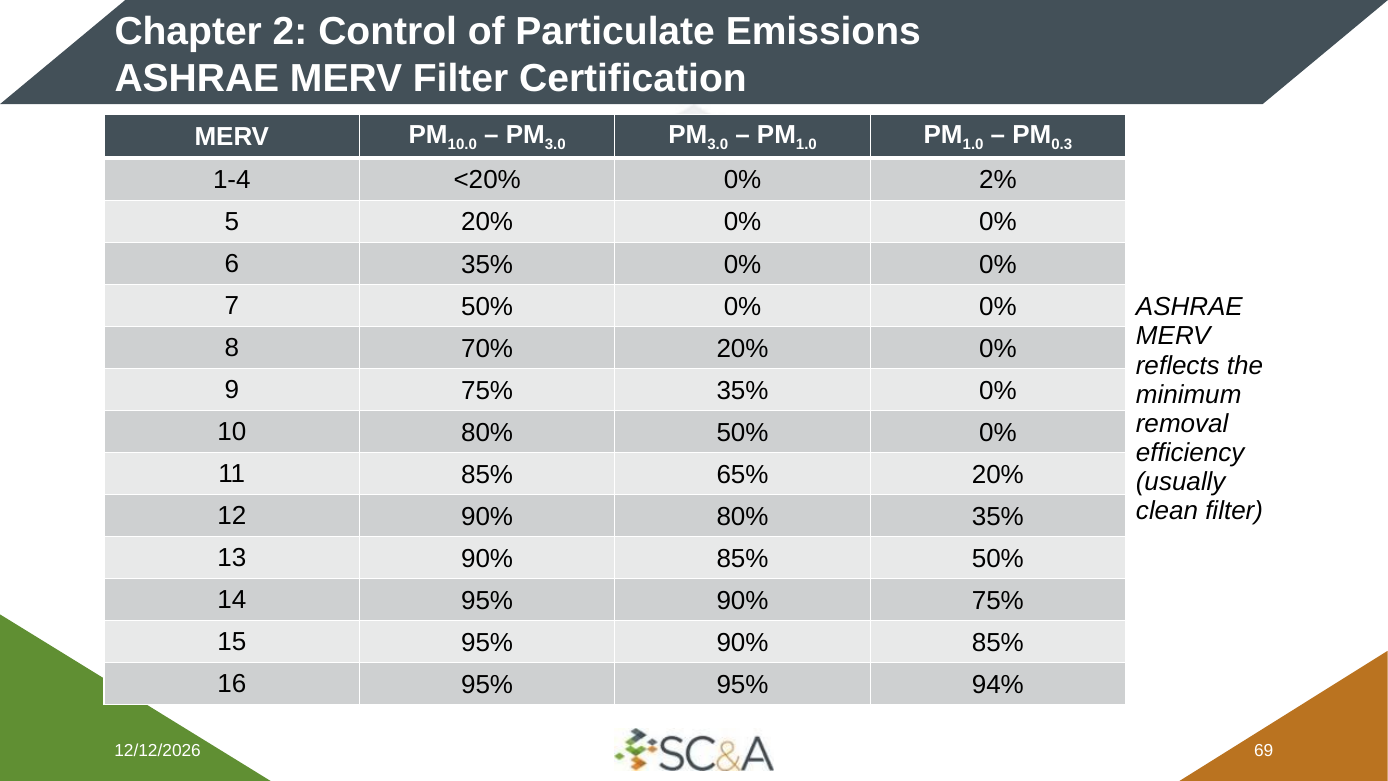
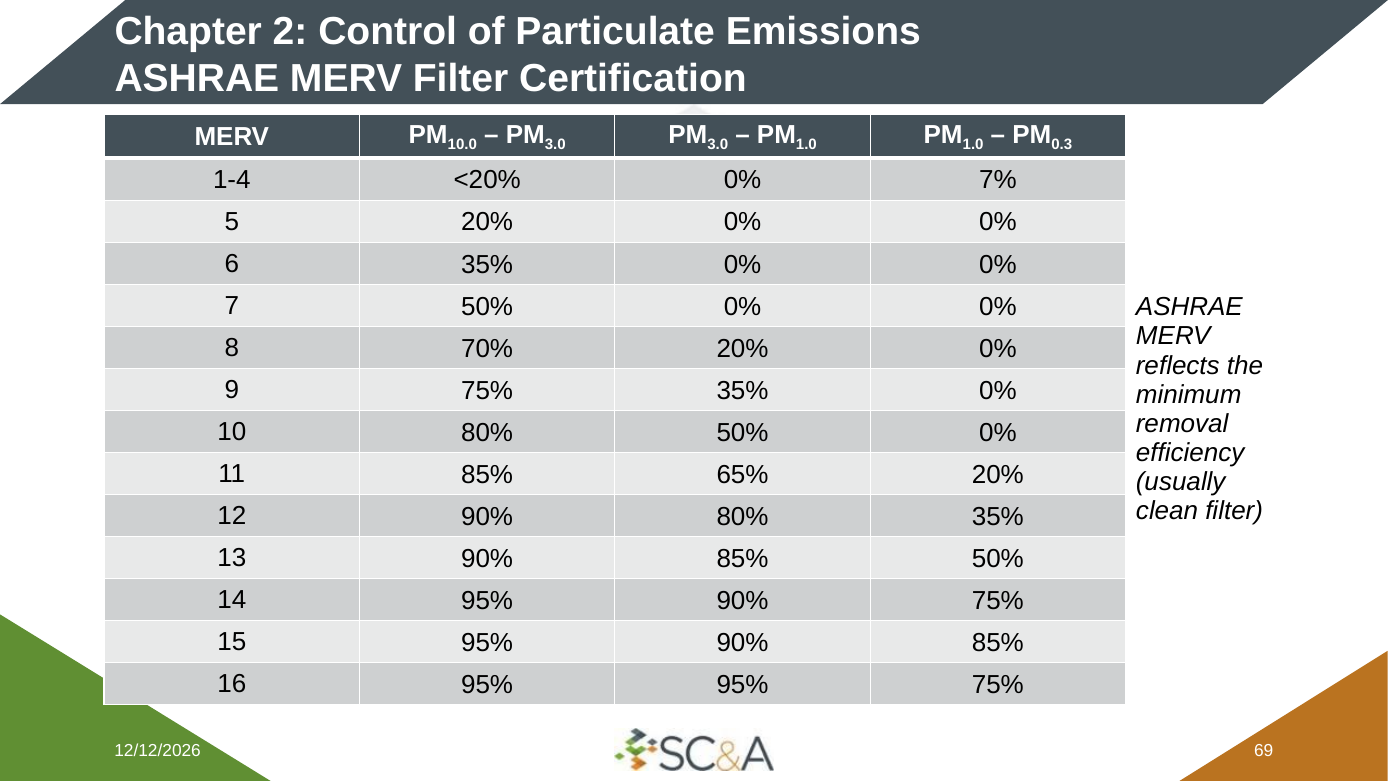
2%: 2% -> 7%
95% 94%: 94% -> 75%
